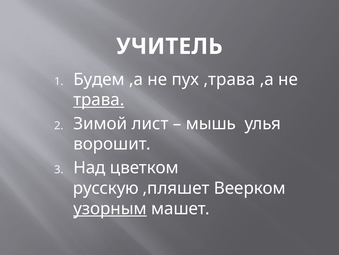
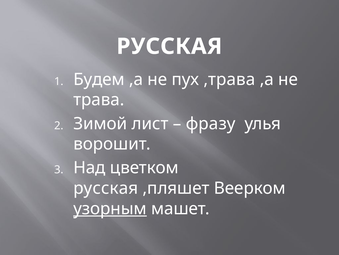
УЧИТЕЛЬ at (169, 46): УЧИТЕЛЬ -> РУССКАЯ
трава underline: present -> none
мышь: мышь -> фразу
русскую at (106, 188): русскую -> русская
